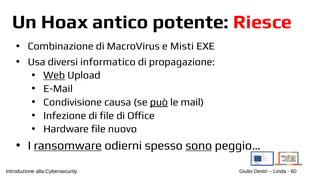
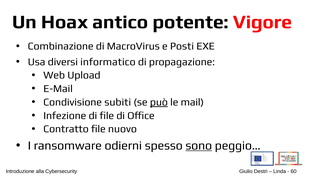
Riesce: Riesce -> Vigore
Misti: Misti -> Posti
Web underline: present -> none
causa: causa -> subiti
Hardware: Hardware -> Contratto
ransomware underline: present -> none
